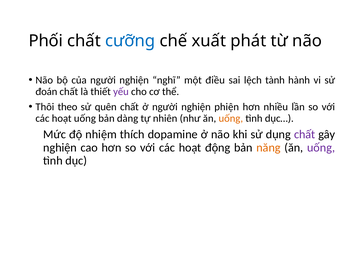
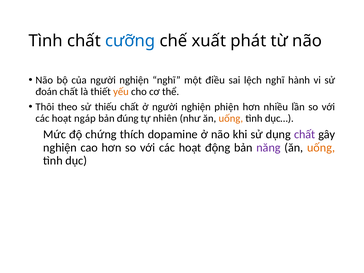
Phối at (46, 41): Phối -> Tình
lệch tành: tành -> nghĩ
yếu colour: purple -> orange
quên: quên -> thiếu
hoạt uống: uống -> ngáp
dàng: dàng -> đúng
nhiệm: nhiệm -> chứng
năng colour: orange -> purple
uống at (321, 148) colour: purple -> orange
